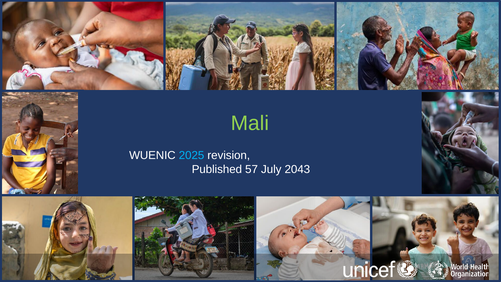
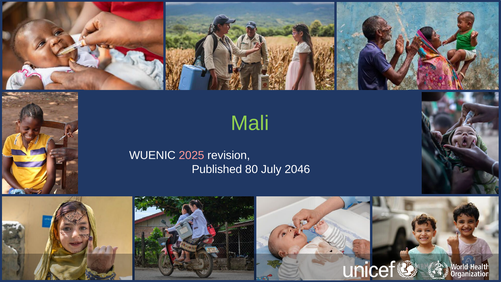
2025 colour: light blue -> pink
57: 57 -> 80
2043: 2043 -> 2046
